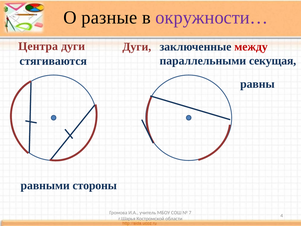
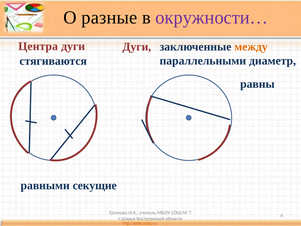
между colour: red -> orange
секущая: секущая -> диаметр
стороны: стороны -> секущие
